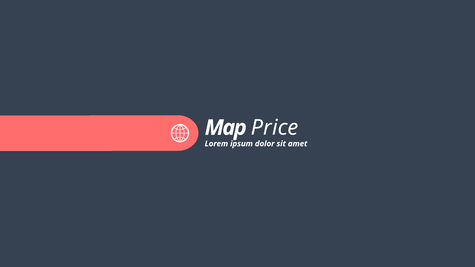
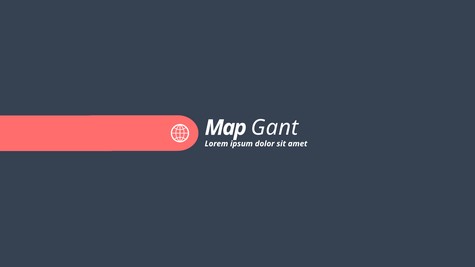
Price: Price -> Gant
